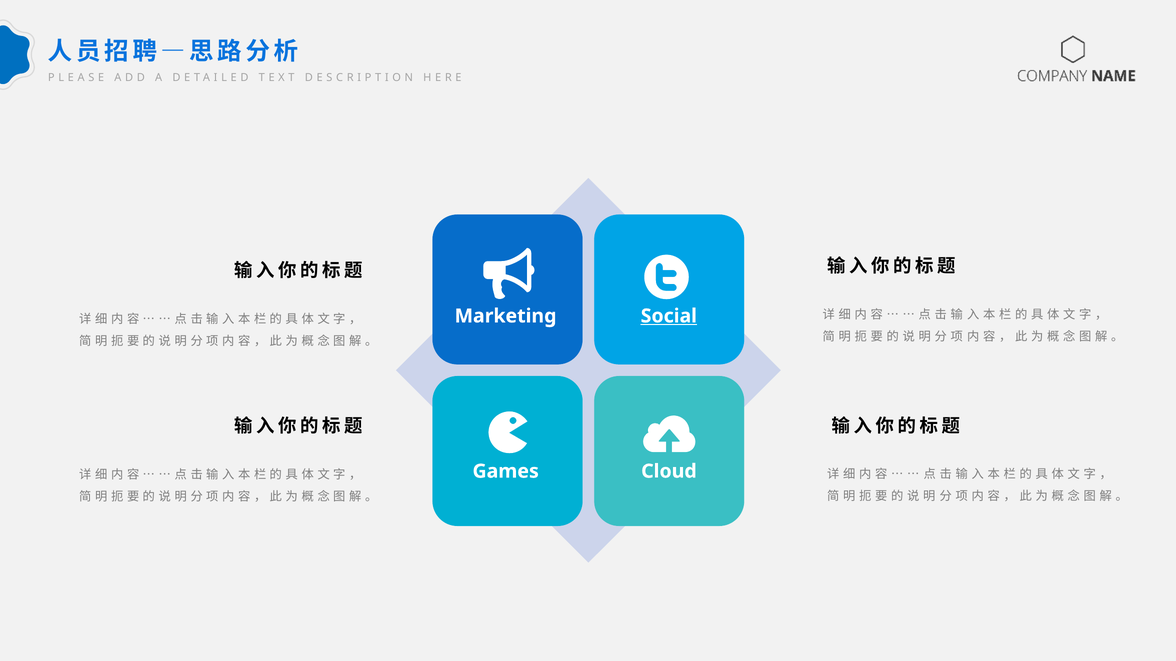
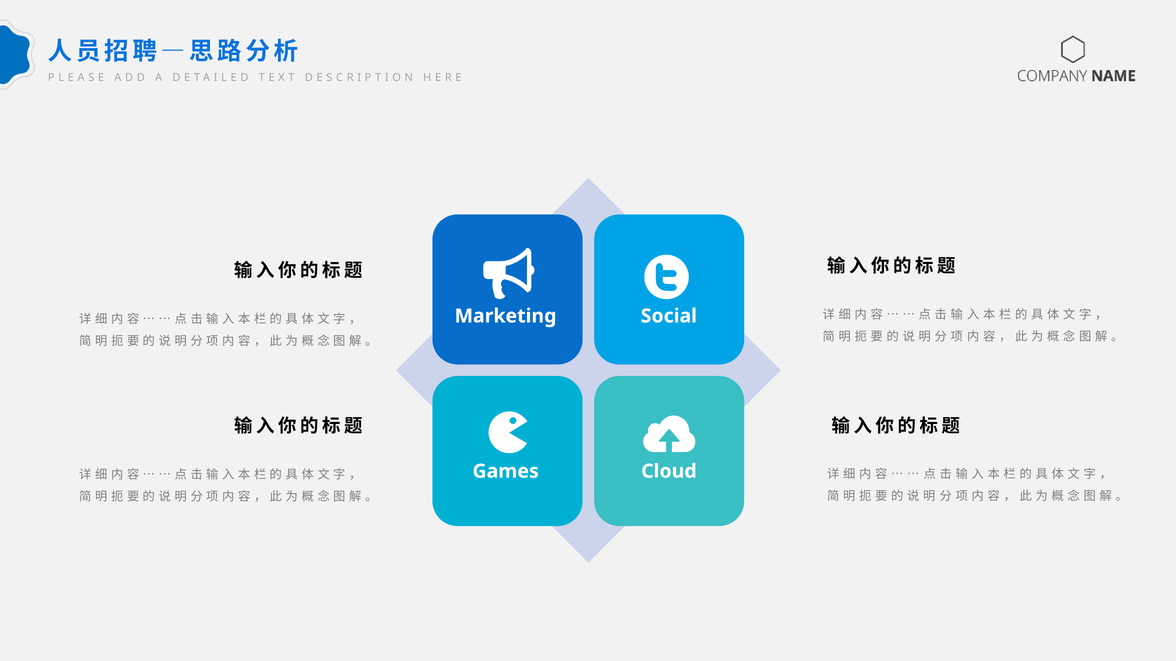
Social underline: present -> none
